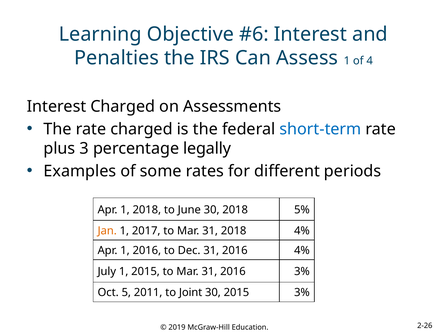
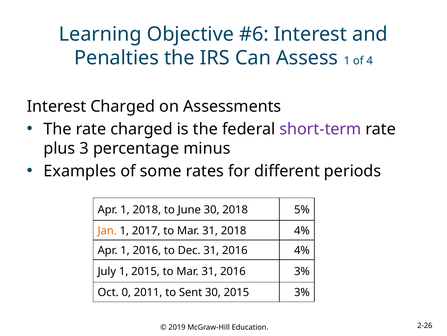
short-term colour: blue -> purple
legally: legally -> minus
5: 5 -> 0
Joint: Joint -> Sent
